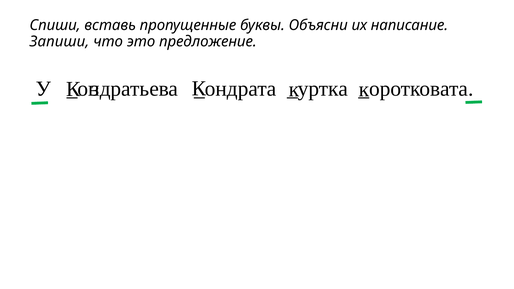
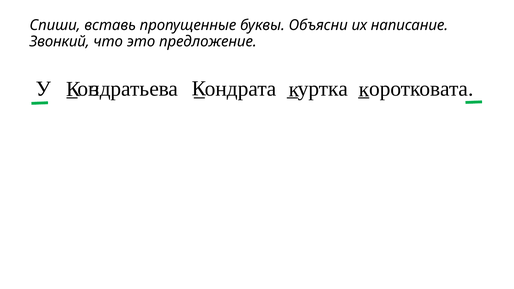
Запиши: Запиши -> Звонкий
